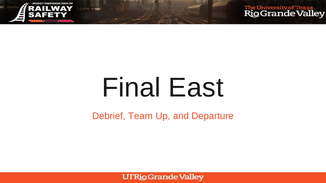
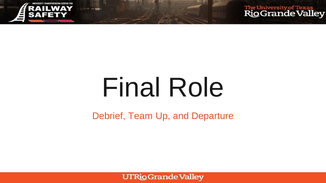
East: East -> Role
